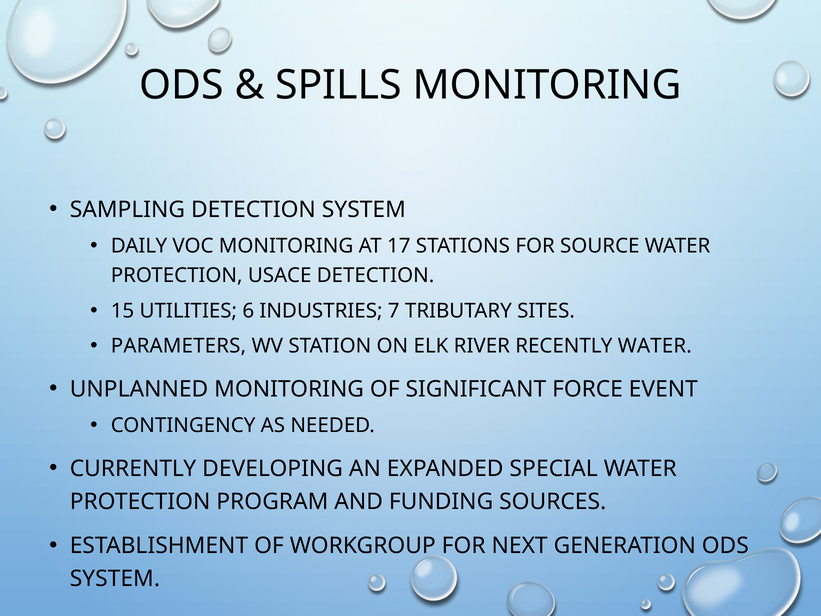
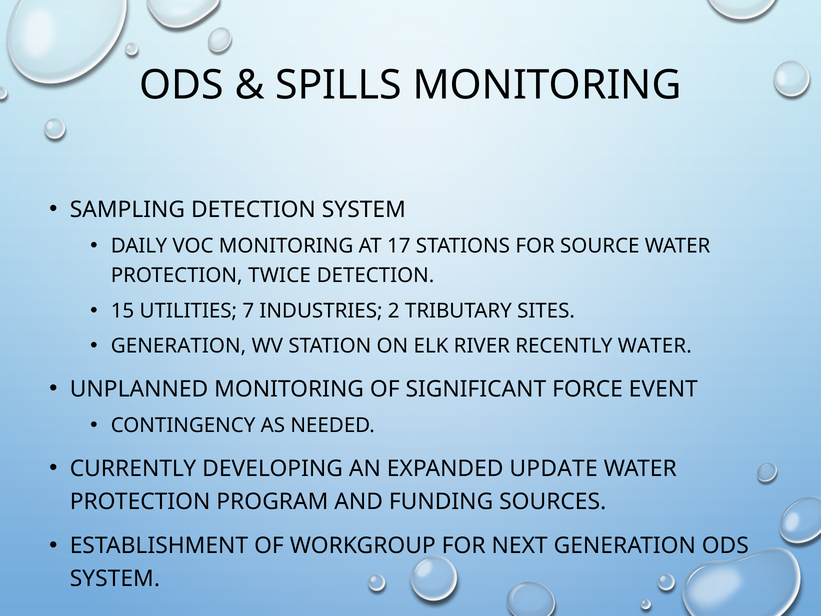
USACE: USACE -> TWICE
6: 6 -> 7
7: 7 -> 2
PARAMETERS at (178, 346): PARAMETERS -> GENERATION
SPECIAL: SPECIAL -> UPDATE
